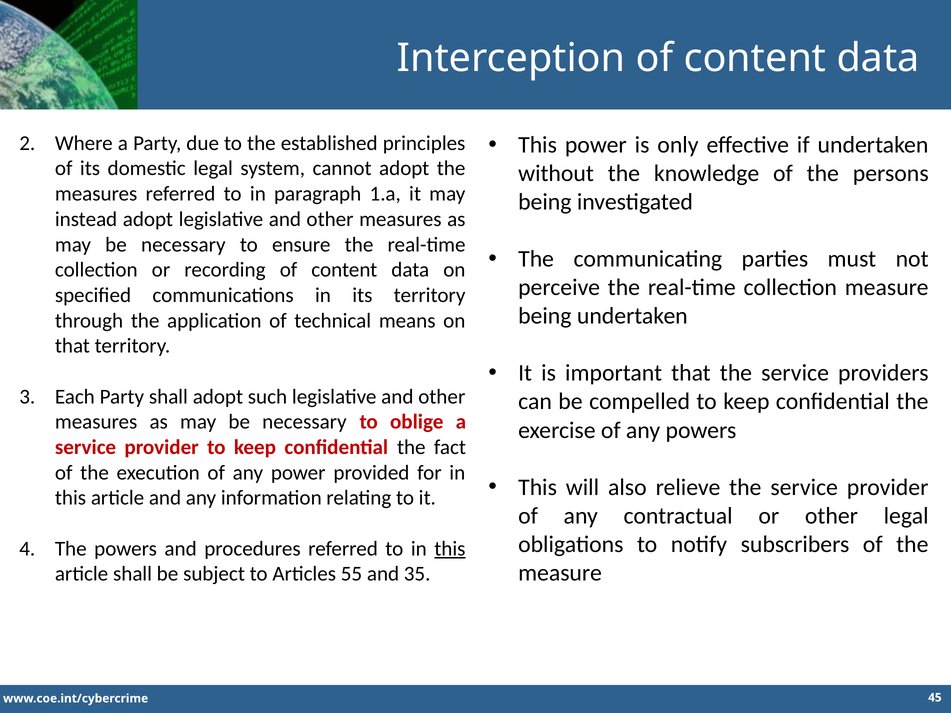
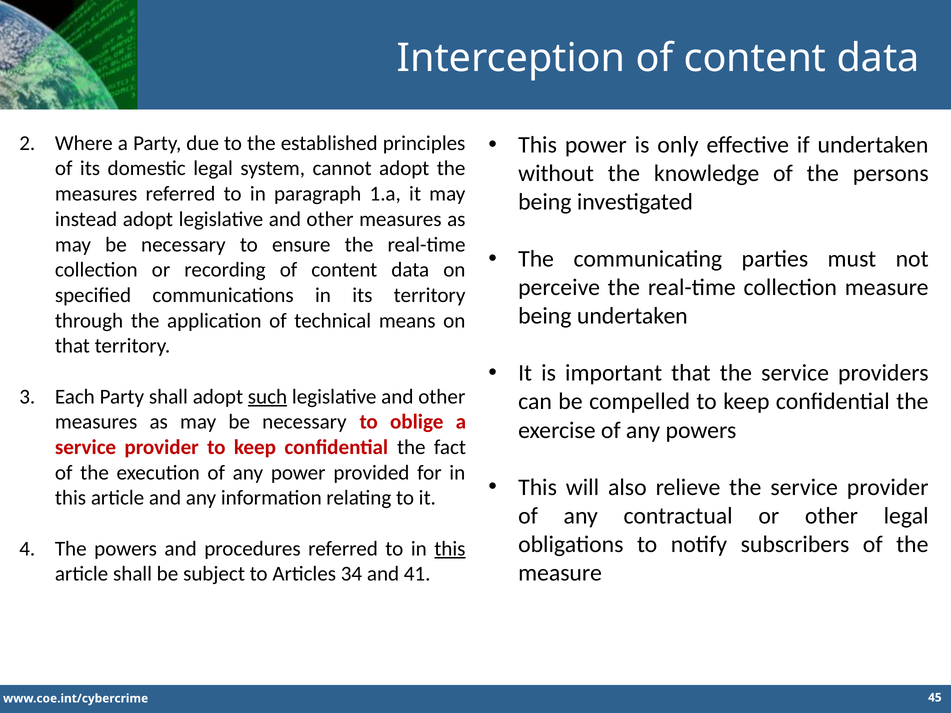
such underline: none -> present
55: 55 -> 34
35: 35 -> 41
